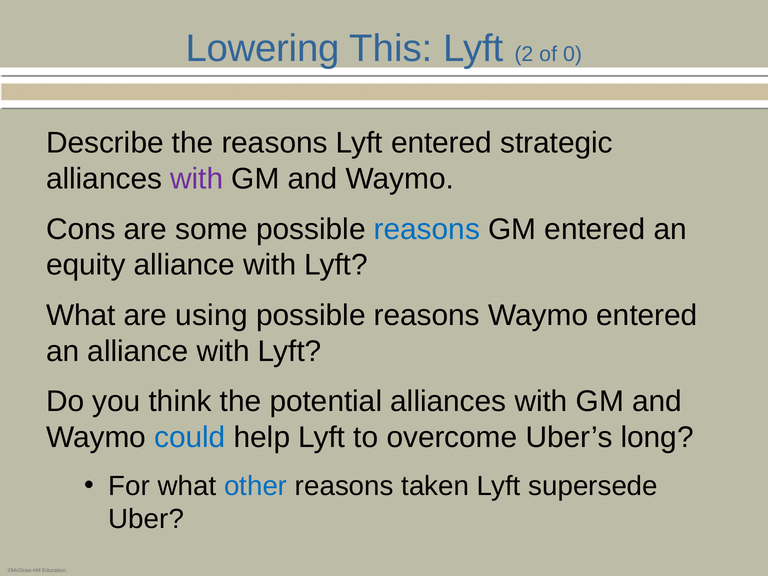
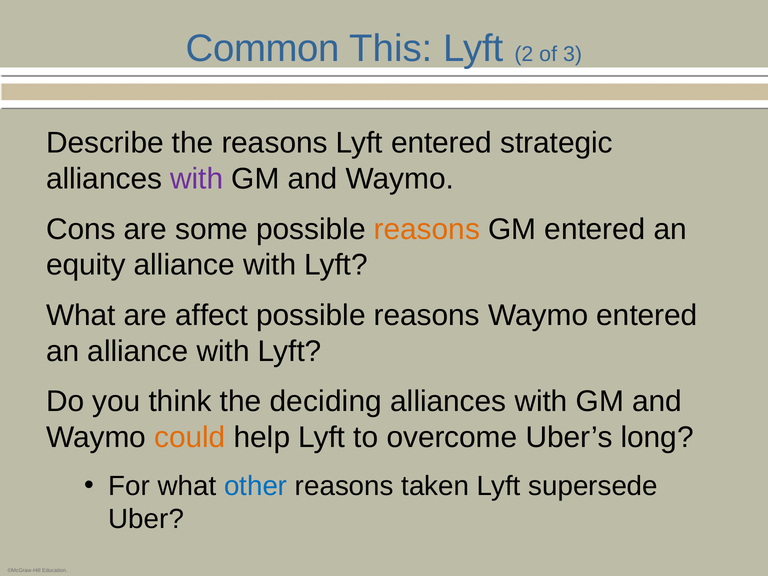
Lowering: Lowering -> Common
0: 0 -> 3
reasons at (427, 229) colour: blue -> orange
using: using -> affect
potential: potential -> deciding
could colour: blue -> orange
